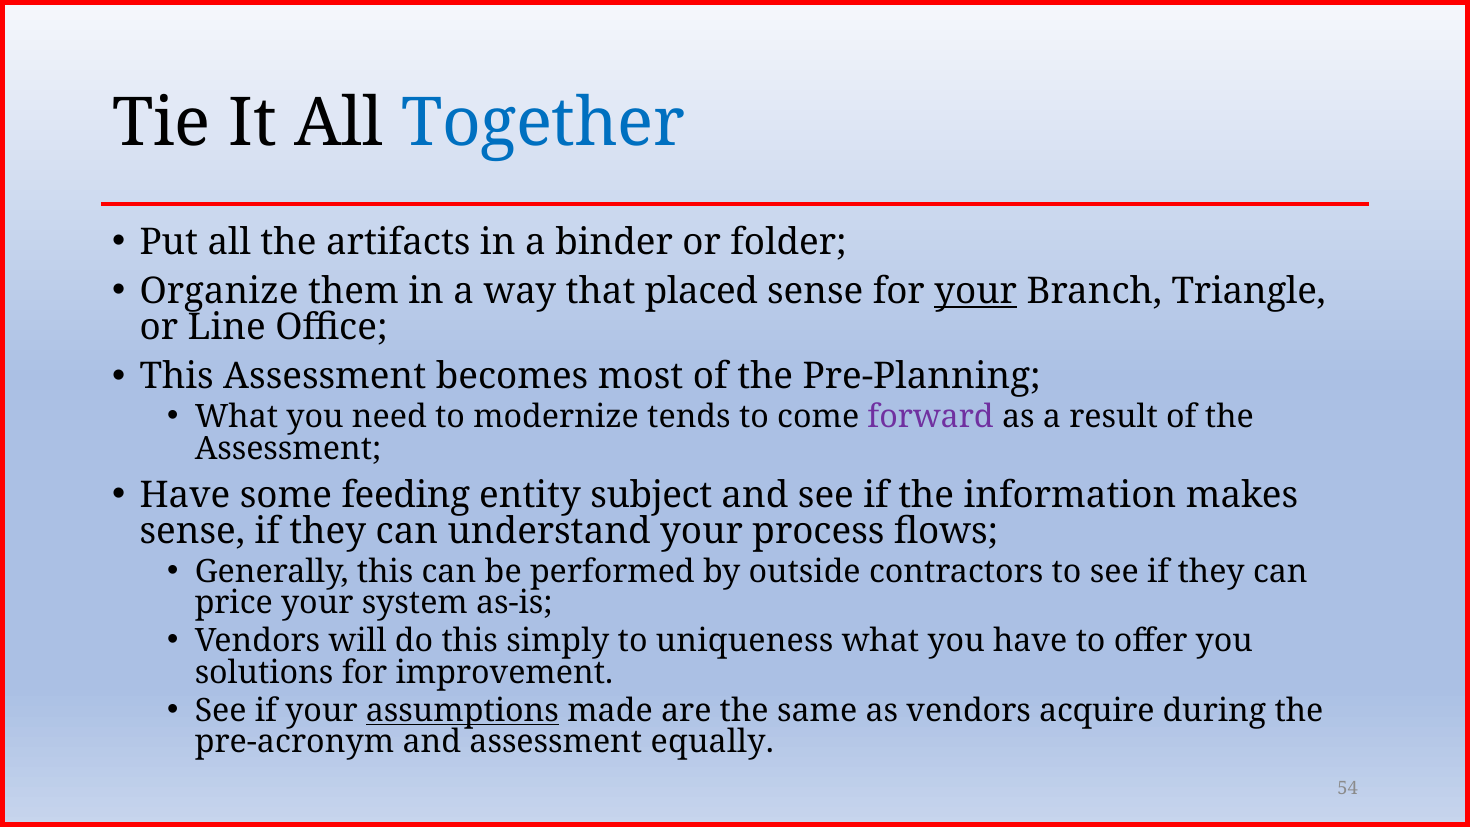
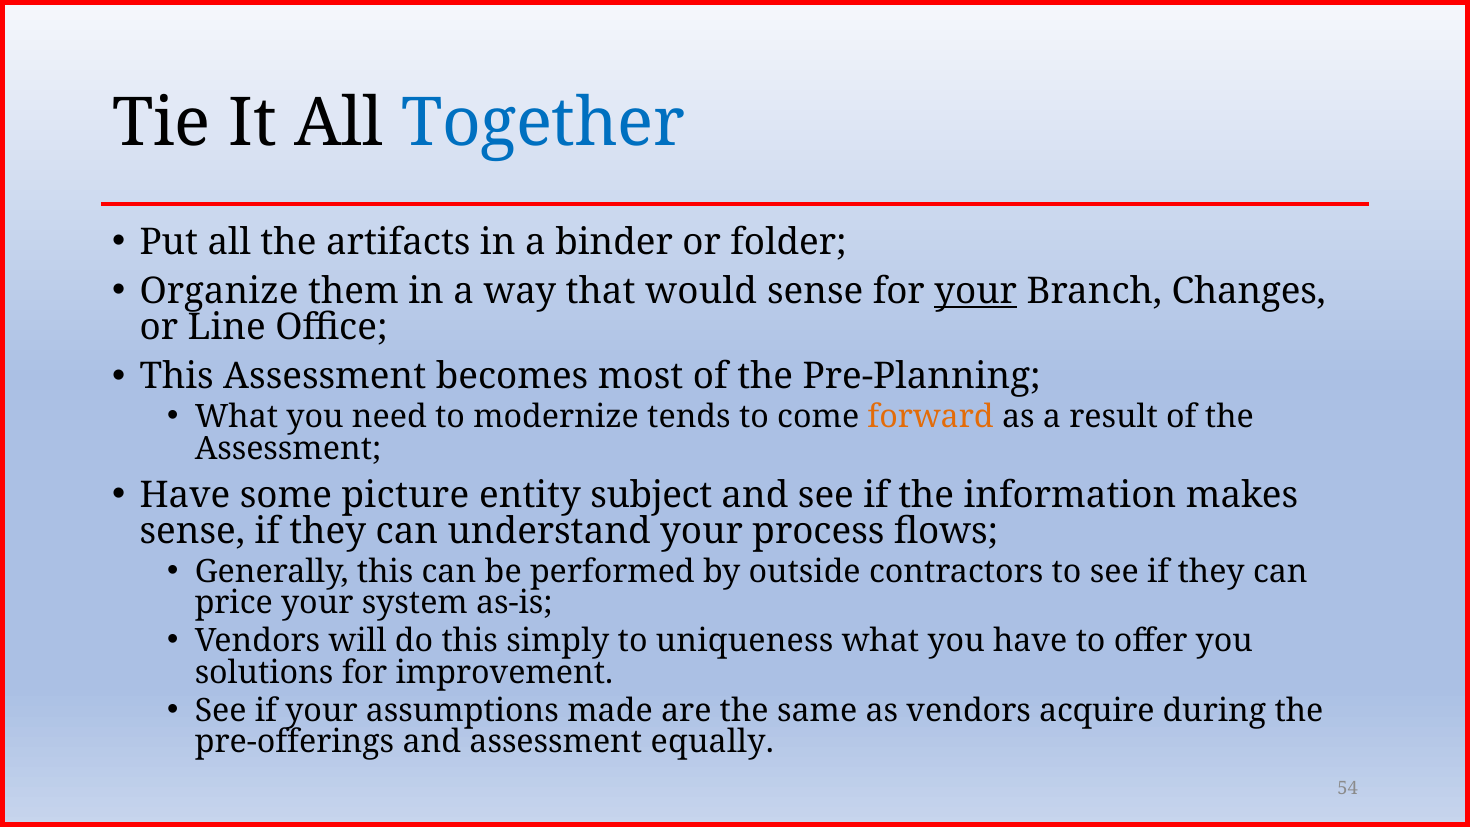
placed: placed -> would
Triangle: Triangle -> Changes
forward colour: purple -> orange
feeding: feeding -> picture
assumptions underline: present -> none
pre-acronym: pre-acronym -> pre-offerings
